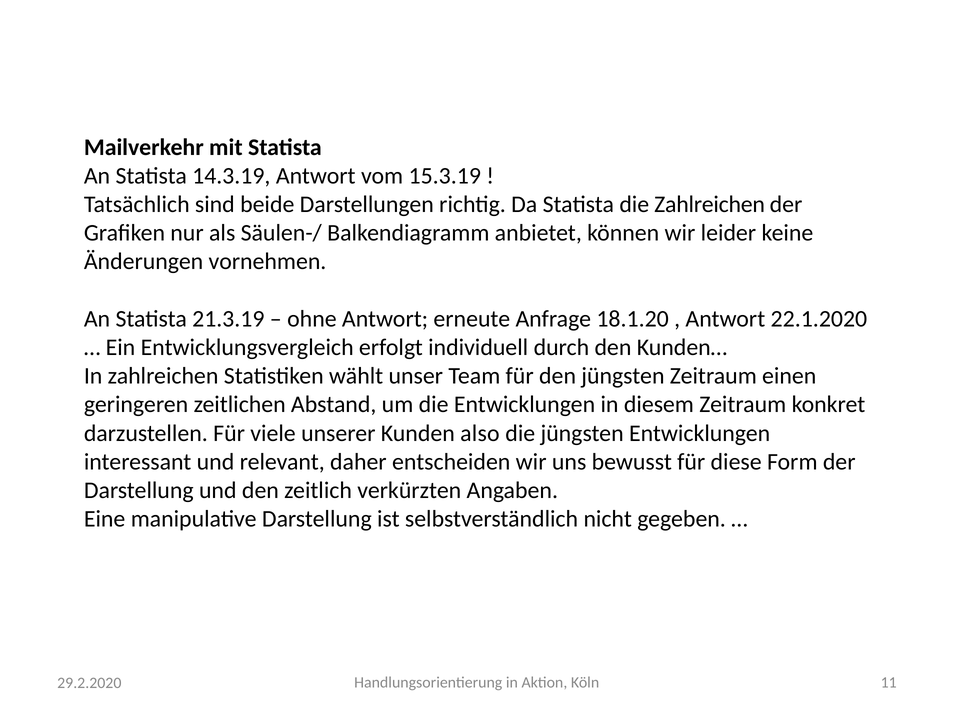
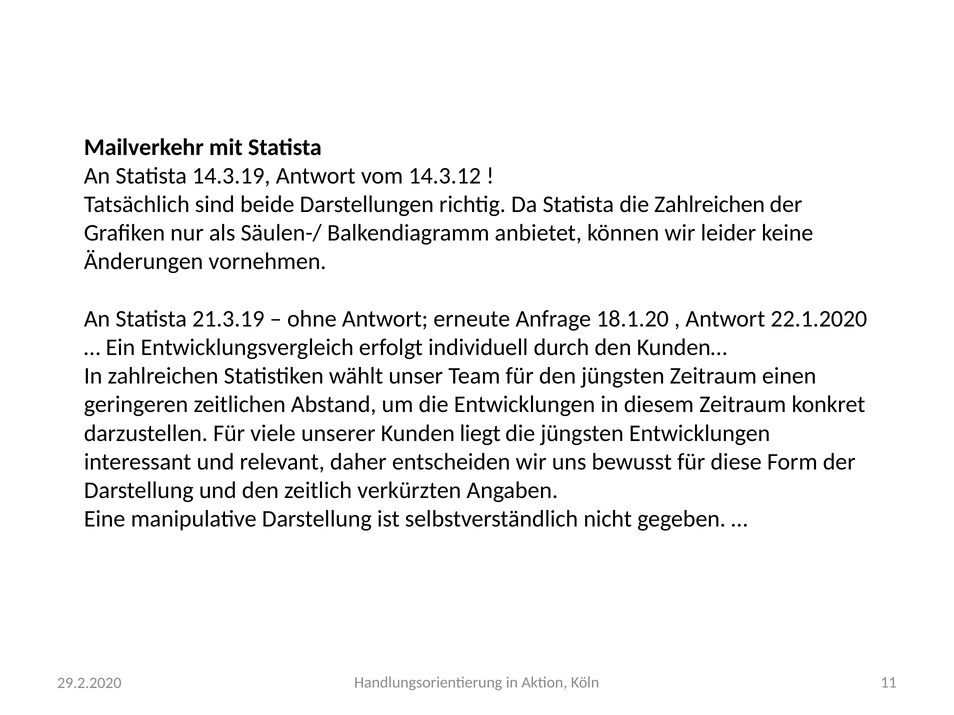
15.3.19: 15.3.19 -> 14.3.12
also: also -> liegt
